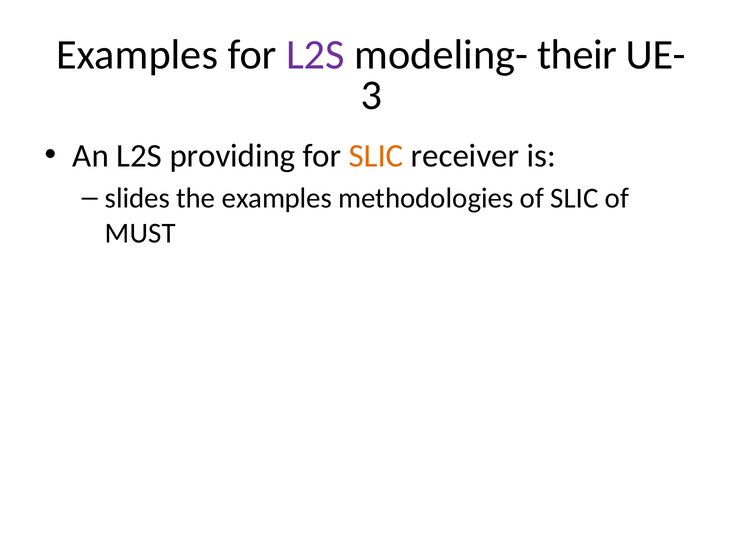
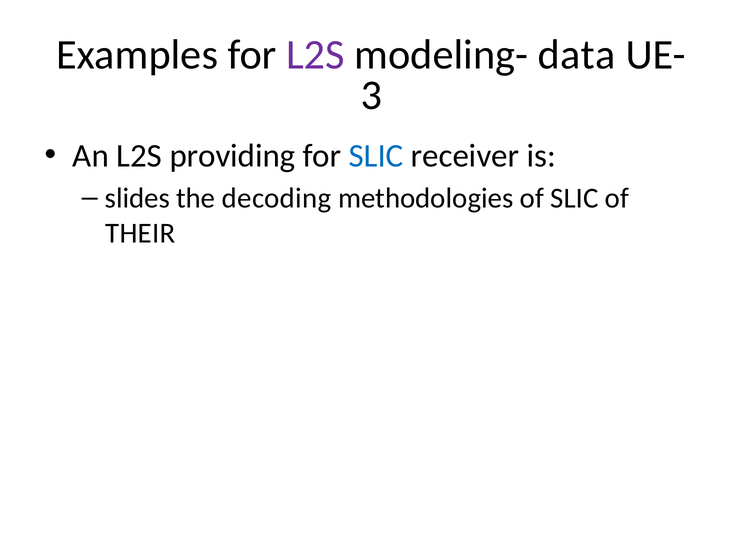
their: their -> data
SLIC at (376, 156) colour: orange -> blue
the examples: examples -> decoding
MUST: MUST -> THEIR
